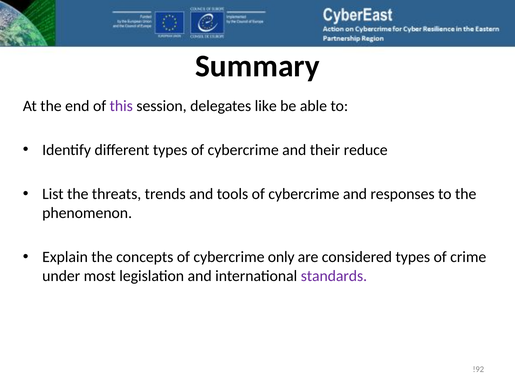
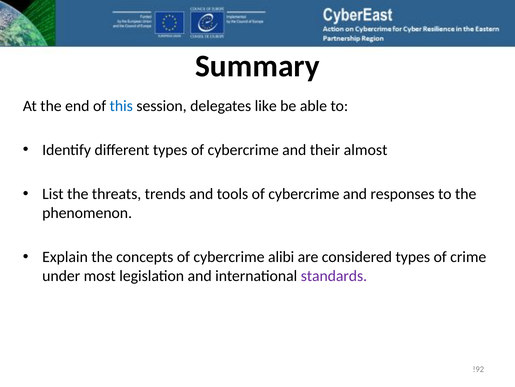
this colour: purple -> blue
reduce: reduce -> almost
only: only -> alibi
